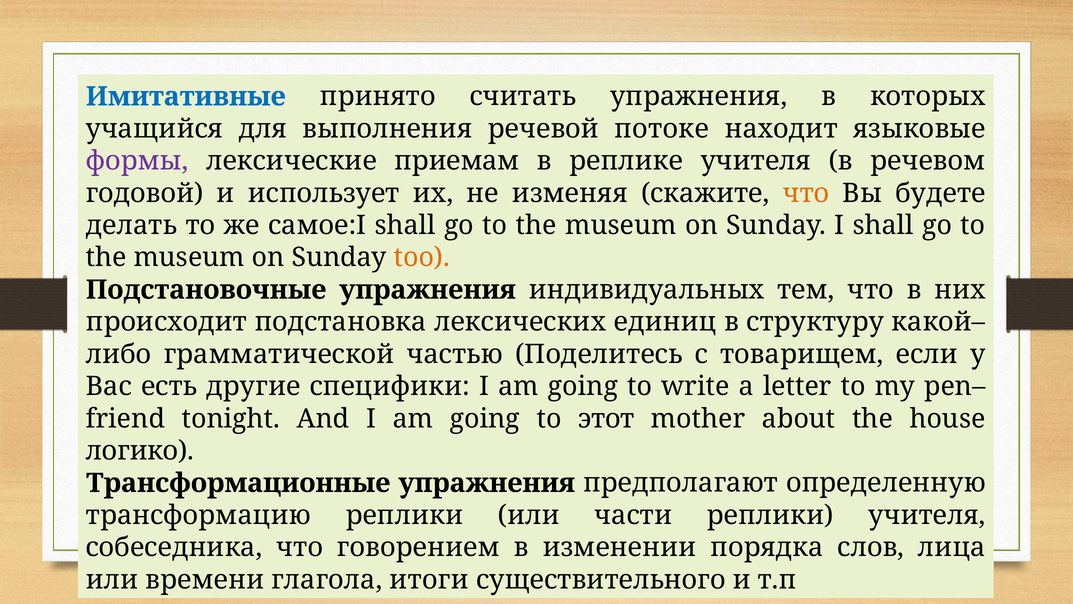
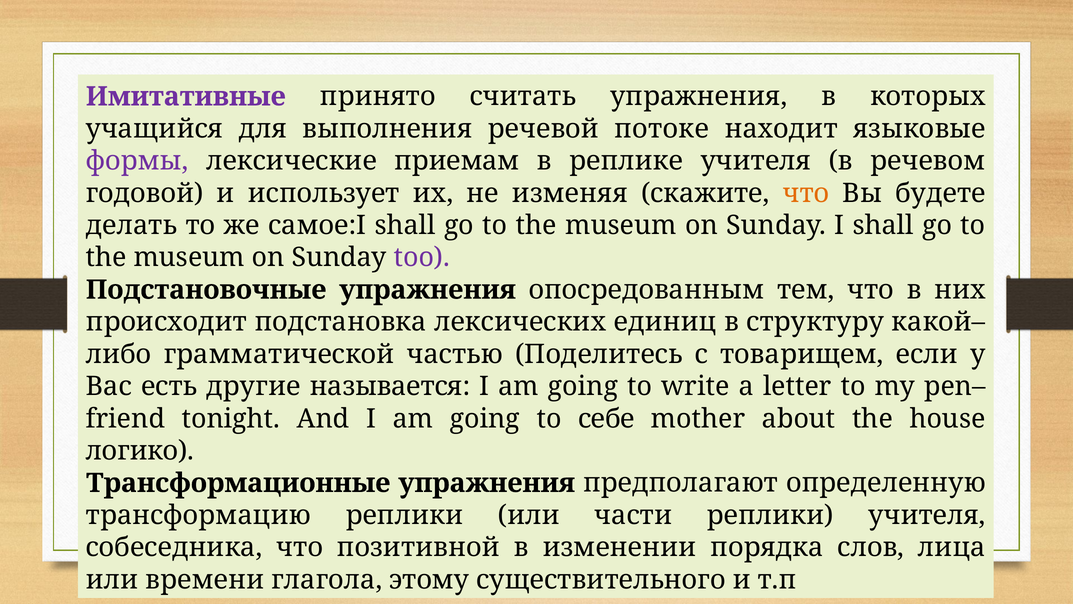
Имитативные colour: blue -> purple
too colour: orange -> purple
индивидуальных: индивидуальных -> опосредованным
специфики: специфики -> называется
этот: этот -> себе
говорением: говорением -> позитивной
итоги: итоги -> этому
